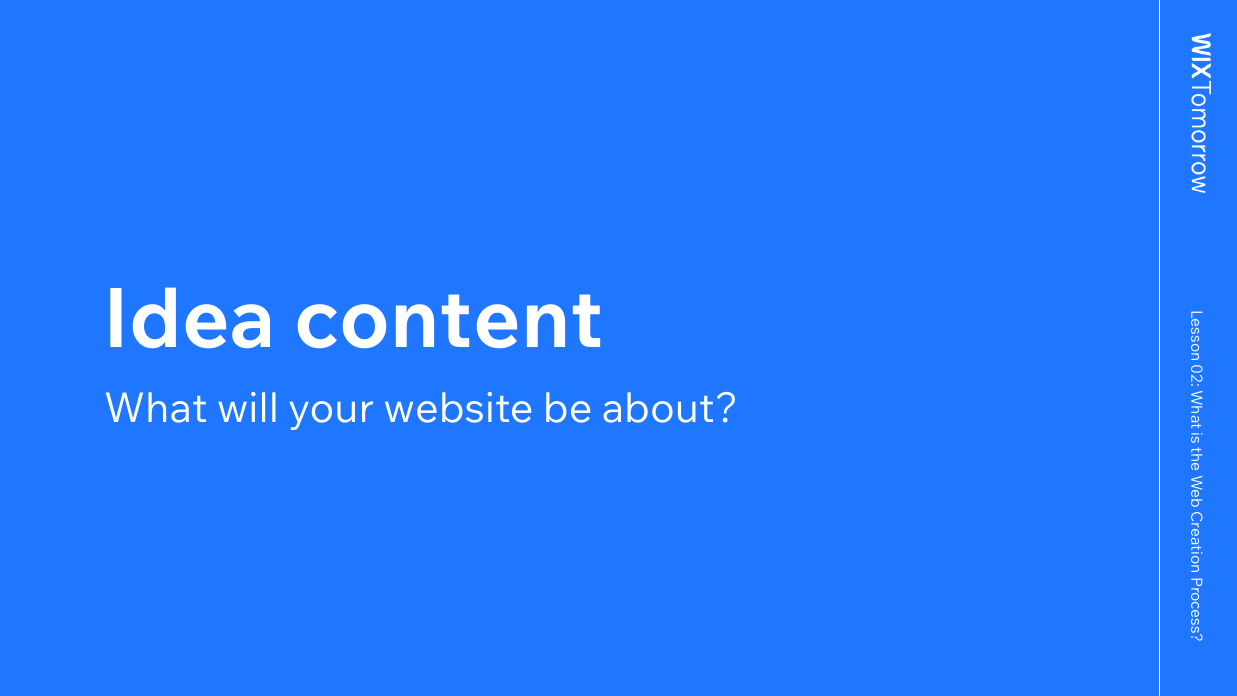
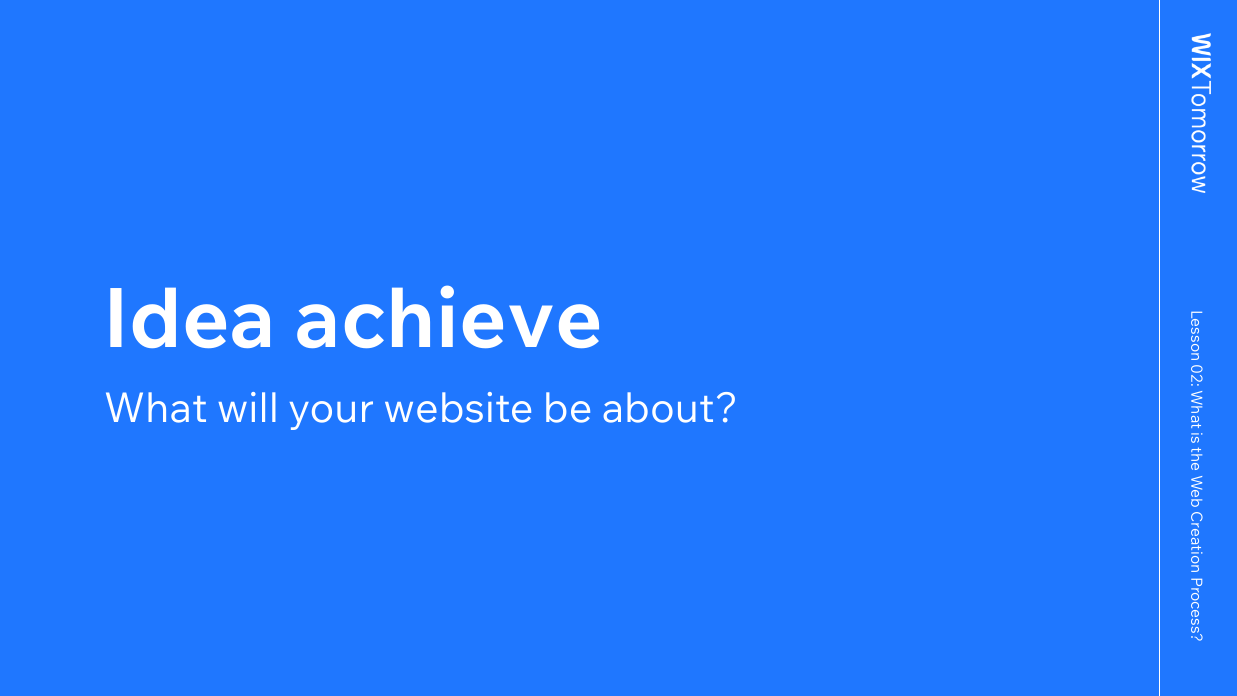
content: content -> achieve
